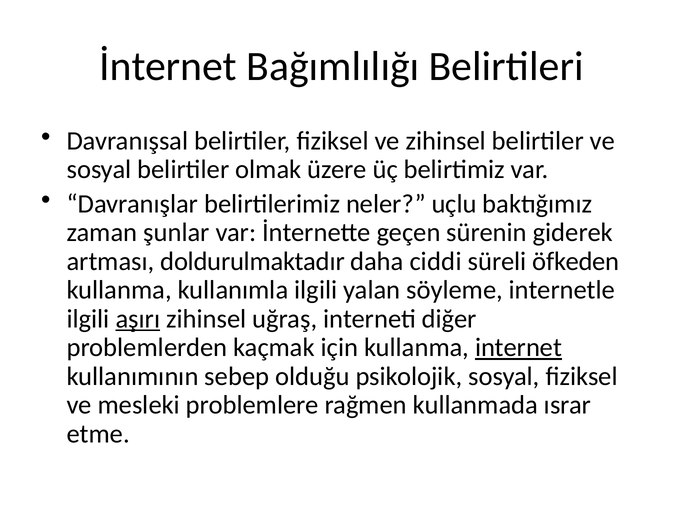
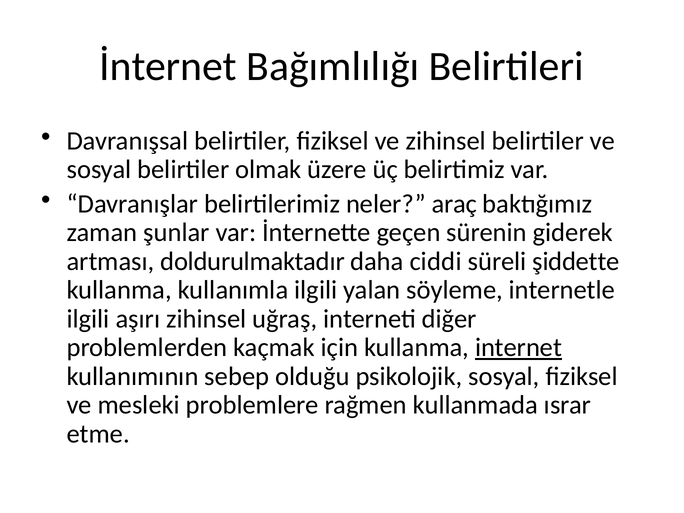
uçlu: uçlu -> araç
öfkeden: öfkeden -> şiddette
aşırı underline: present -> none
